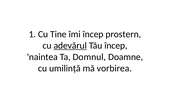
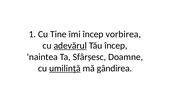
prostern: prostern -> vorbirea
Domnul: Domnul -> Sfârșesc
umilință underline: none -> present
vorbirea: vorbirea -> gândirea
